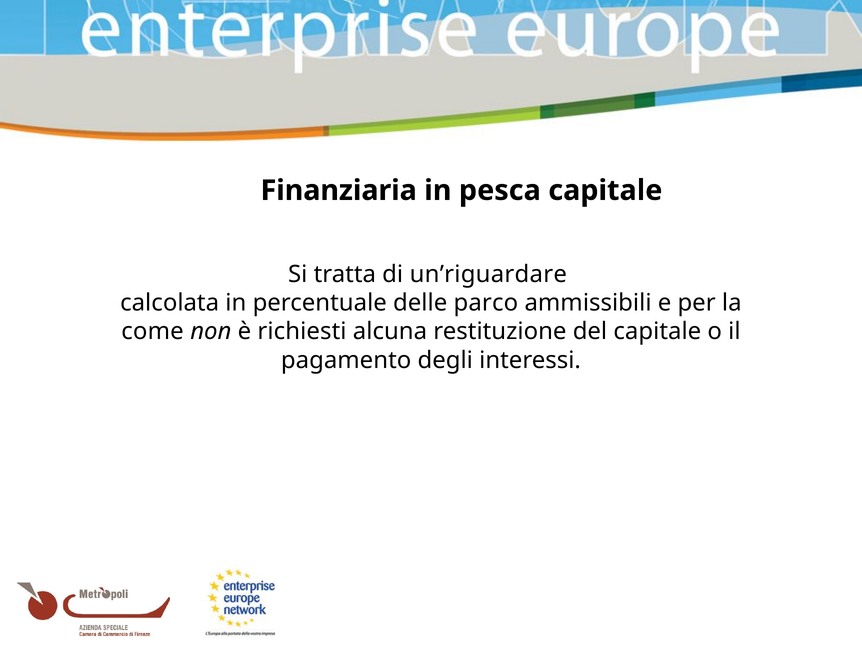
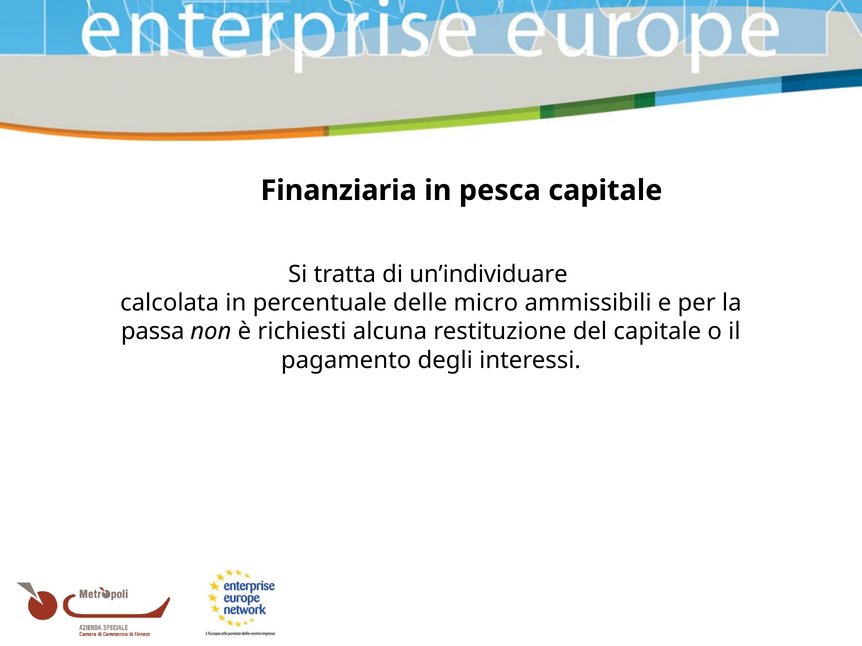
un’riguardare: un’riguardare -> un’individuare
parco: parco -> micro
come: come -> passa
